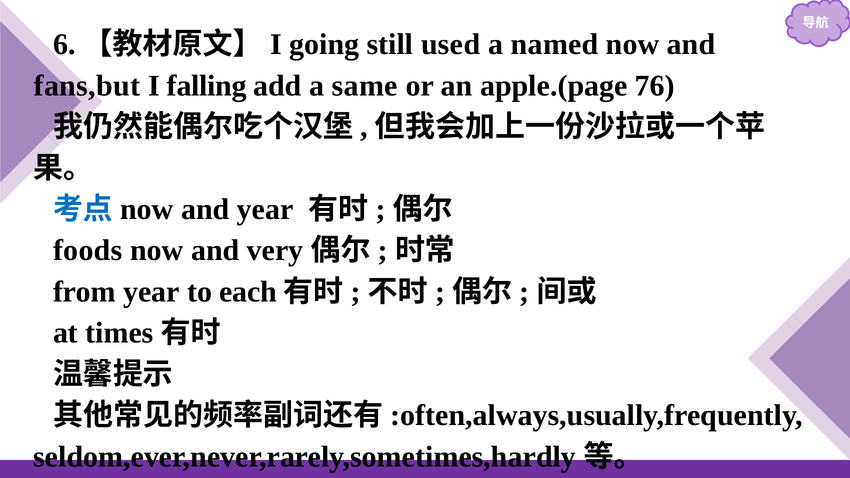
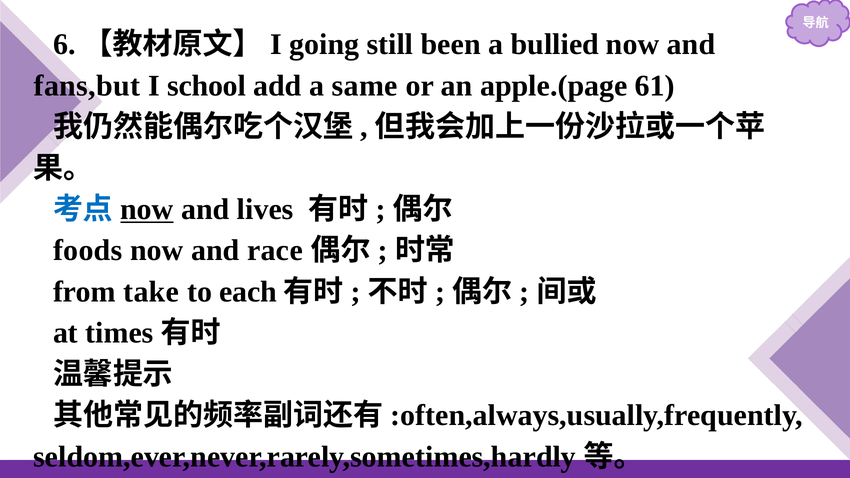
used: used -> been
named: named -> bullied
falling: falling -> school
76: 76 -> 61
now at (147, 209) underline: none -> present
and year: year -> lives
very: very -> race
from year: year -> take
